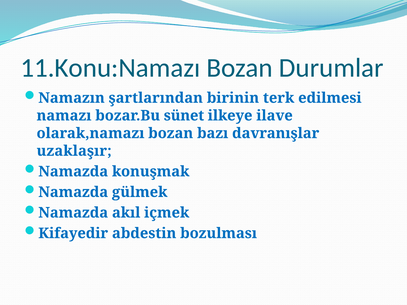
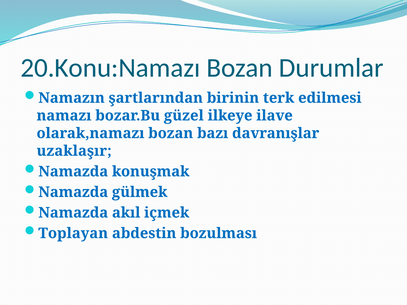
11.Konu:Namazı: 11.Konu:Namazı -> 20.Konu:Namazı
sünet: sünet -> güzel
Kifayedir: Kifayedir -> Toplayan
